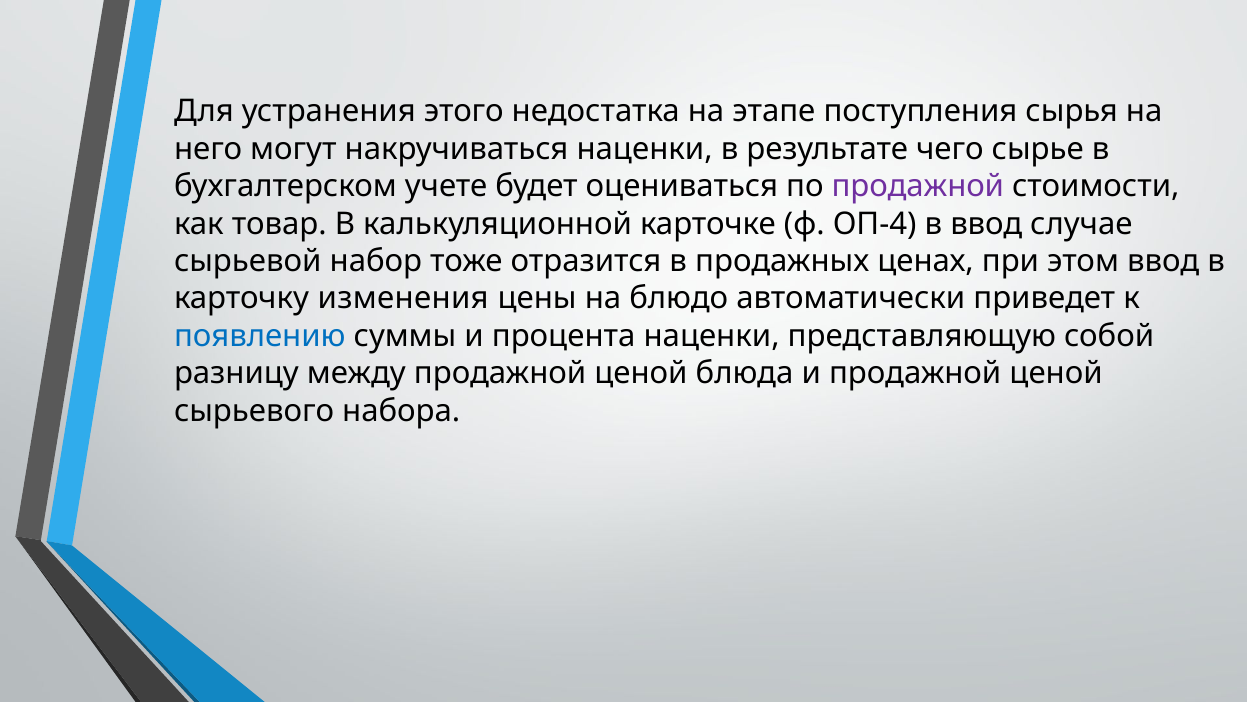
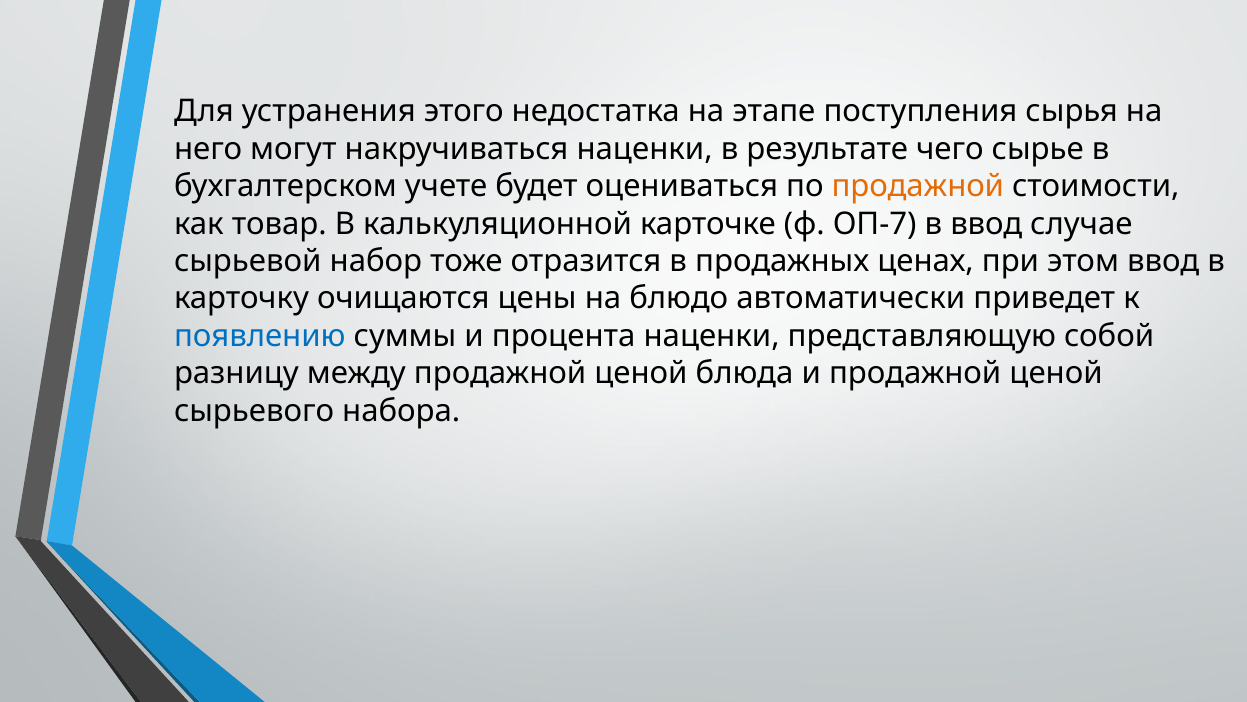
продажной at (918, 186) colour: purple -> orange
ОП-4: ОП-4 -> ОП-7
изменения: изменения -> очищаются
